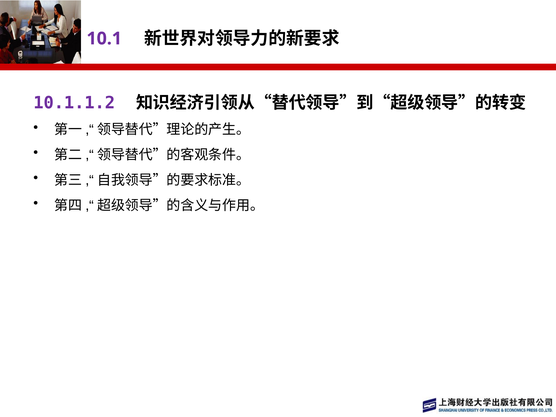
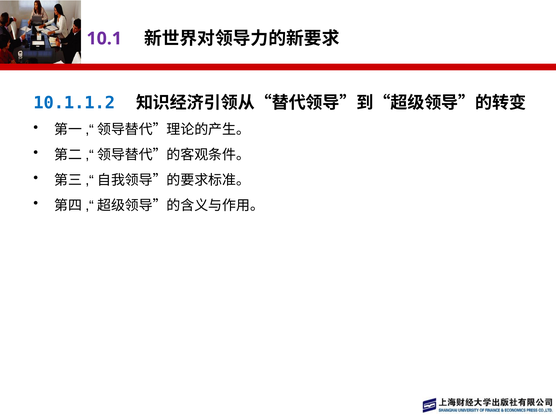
10.1.1.2 colour: purple -> blue
